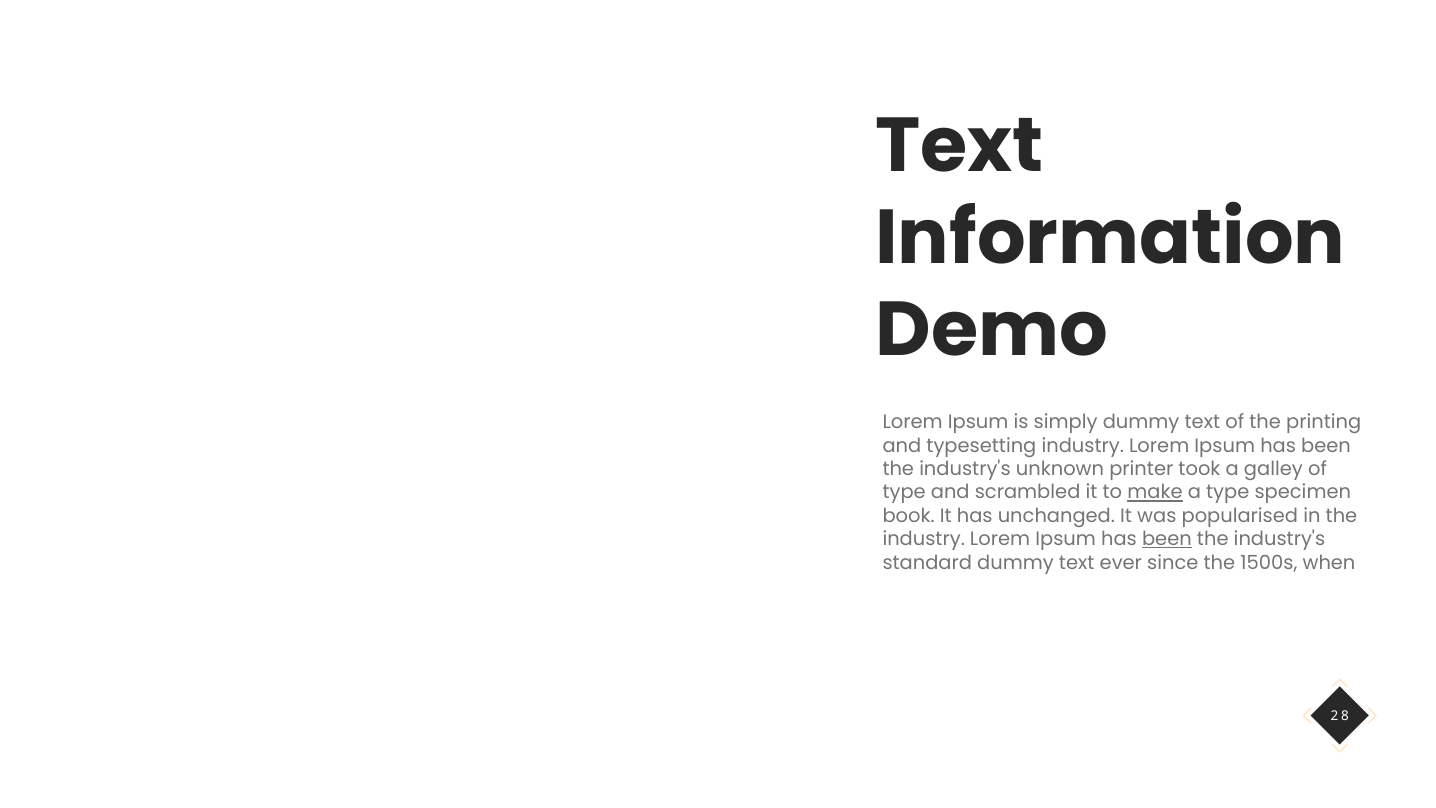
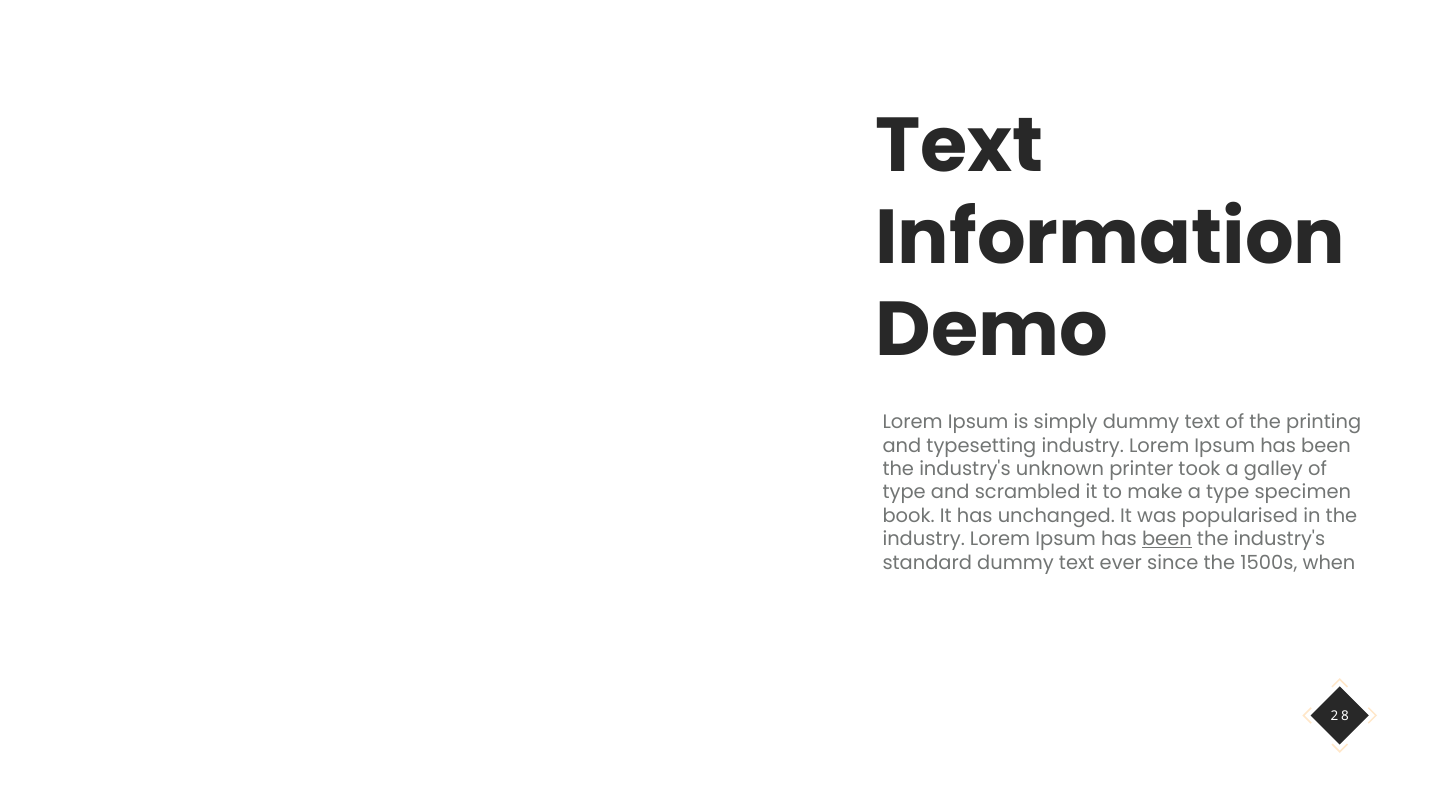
make underline: present -> none
